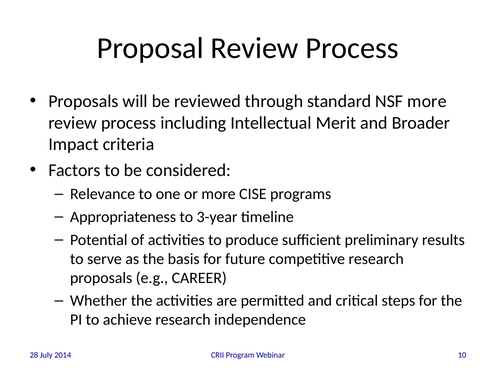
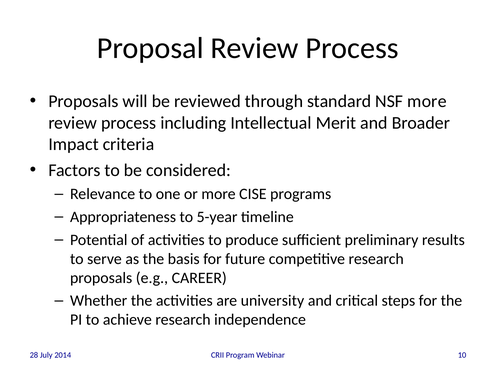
3-year: 3-year -> 5-year
permitted: permitted -> university
